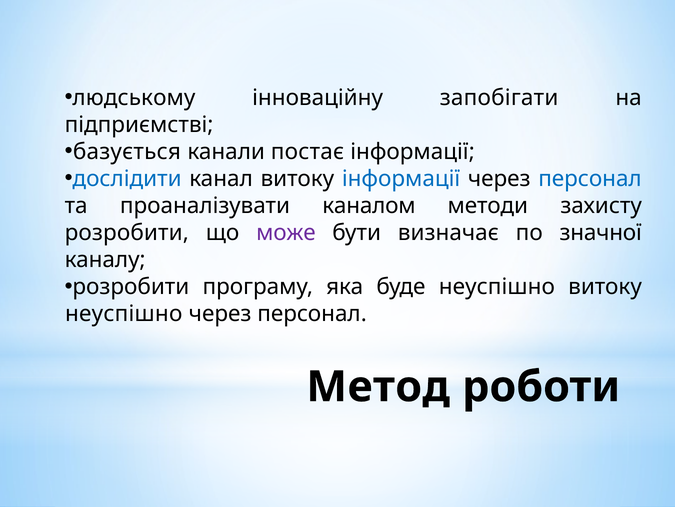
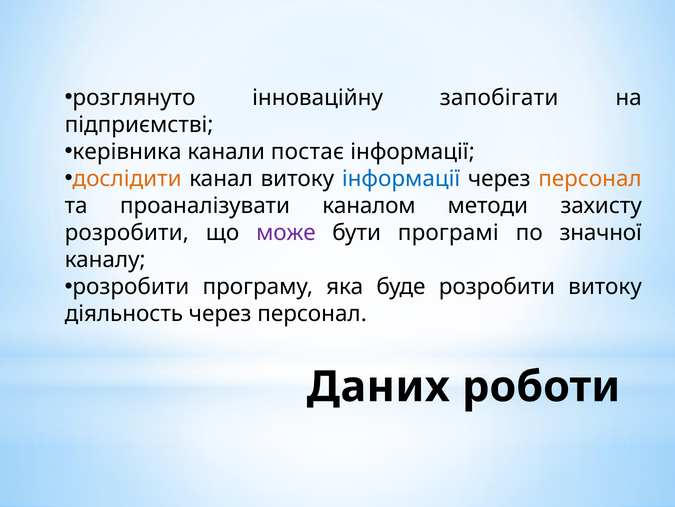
людському: людському -> розглянуто
базується: базується -> керівника
дослідити colour: blue -> orange
персонал at (590, 178) colour: blue -> orange
визначає: визначає -> програмі
буде неуспішно: неуспішно -> розробити
неуспішно at (124, 313): неуспішно -> діяльность
Метод: Метод -> Даних
